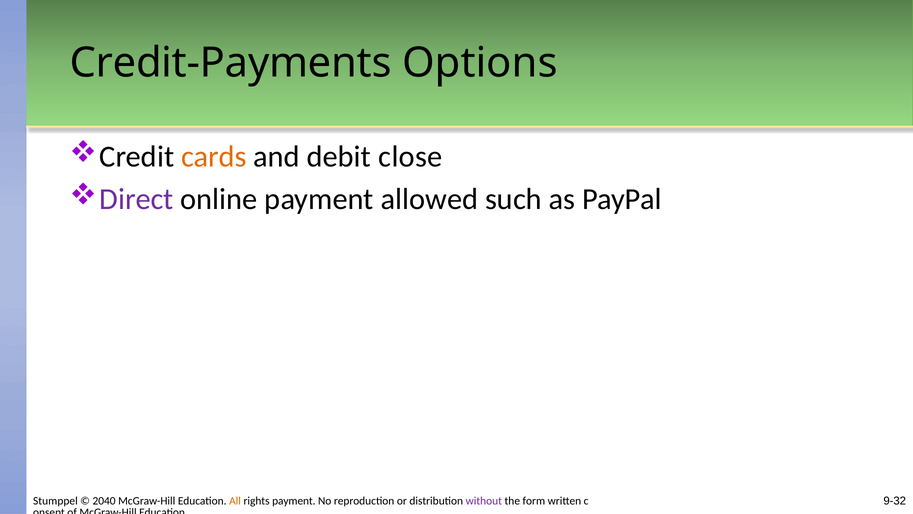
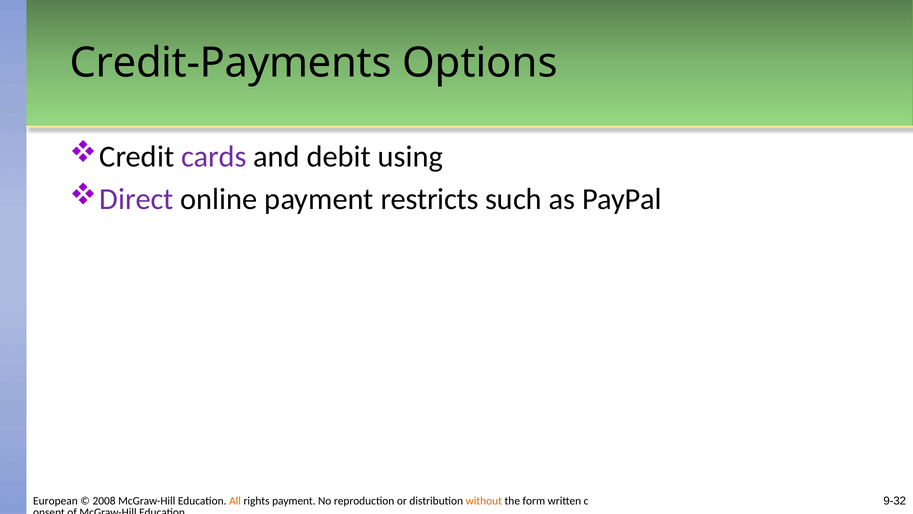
cards colour: orange -> purple
close: close -> using
allowed: allowed -> restricts
Stumppel: Stumppel -> European
2040: 2040 -> 2008
without colour: purple -> orange
